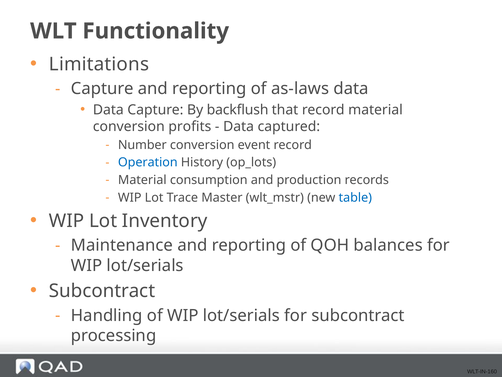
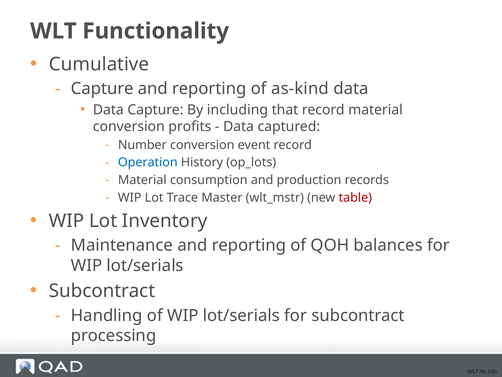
Limitations: Limitations -> Cumulative
as-laws: as-laws -> as-kind
backflush: backflush -> including
table colour: blue -> red
